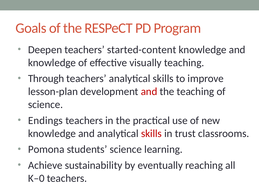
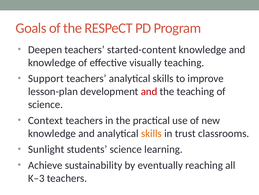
Through: Through -> Support
Endings: Endings -> Context
skills at (151, 133) colour: red -> orange
Pomona: Pomona -> Sunlight
K–0: K–0 -> K–3
